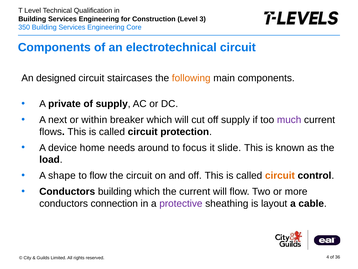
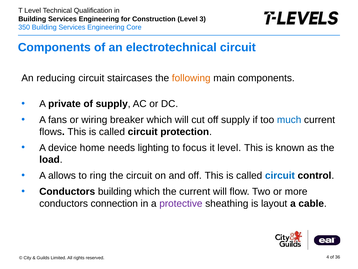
designed: designed -> reducing
next: next -> fans
within: within -> wiring
much colour: purple -> blue
around: around -> lighting
it slide: slide -> level
shape: shape -> allows
to flow: flow -> ring
circuit at (280, 175) colour: orange -> blue
